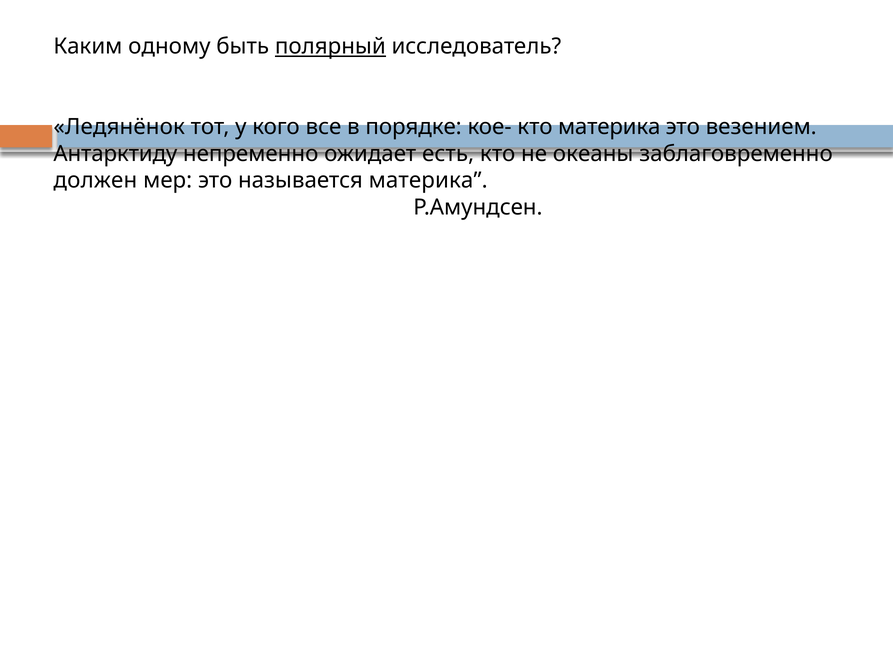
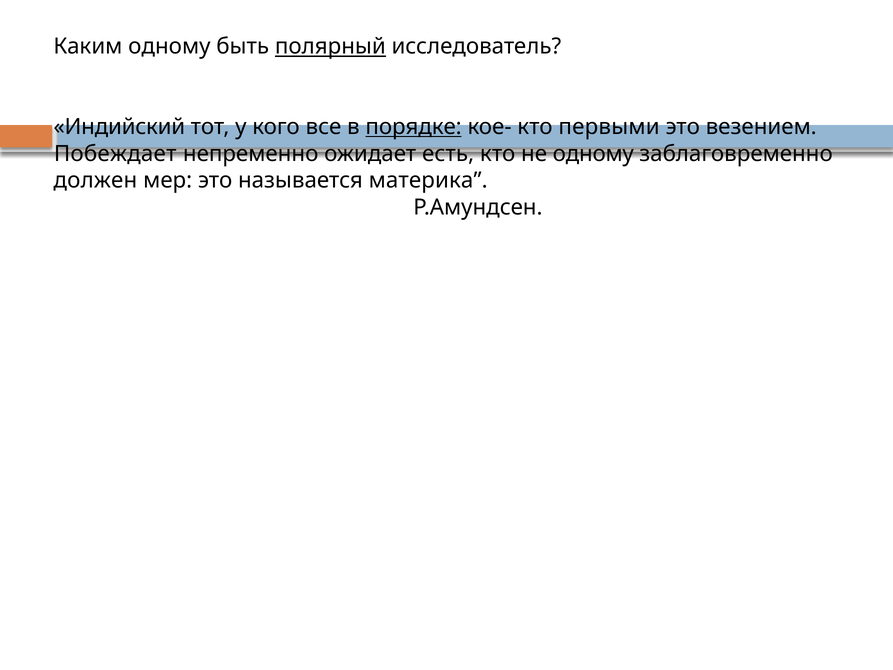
Ледянёнок: Ледянёнок -> Индийский
порядке underline: none -> present
кто материка: материка -> первыми
Антарктиду: Антарктиду -> Побеждает
не океаны: океаны -> одному
